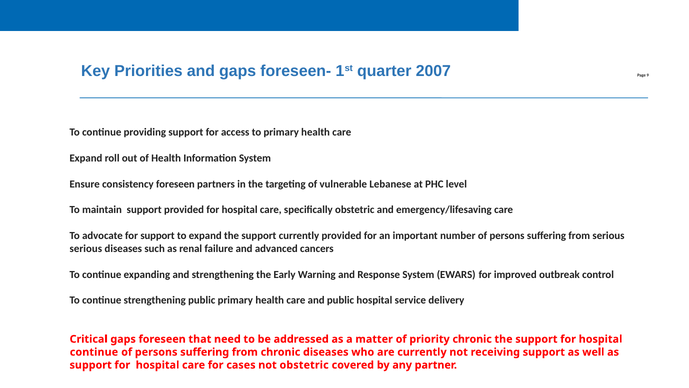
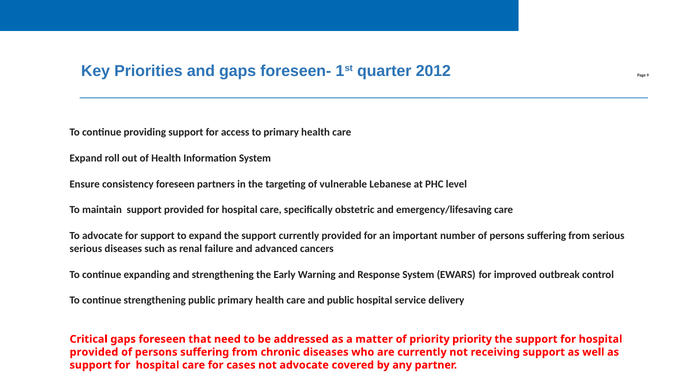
2007: 2007 -> 2012
priority chronic: chronic -> priority
continue at (94, 352): continue -> provided
not obstetric: obstetric -> advocate
